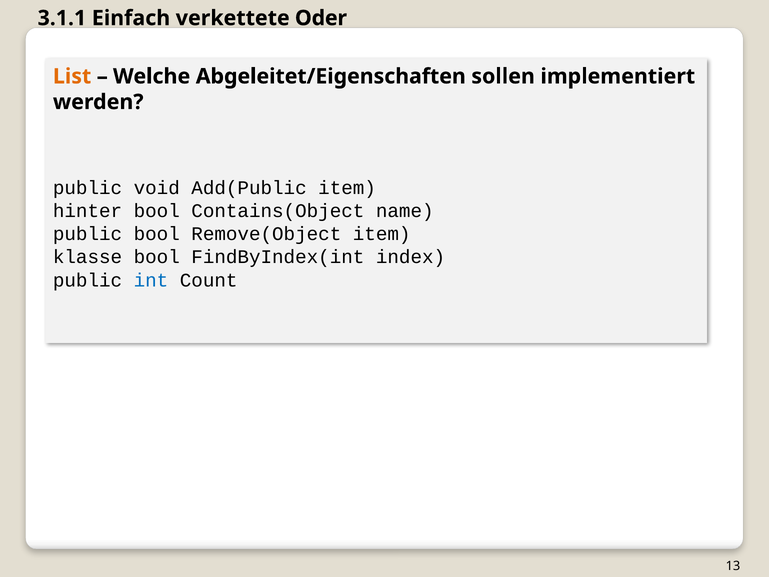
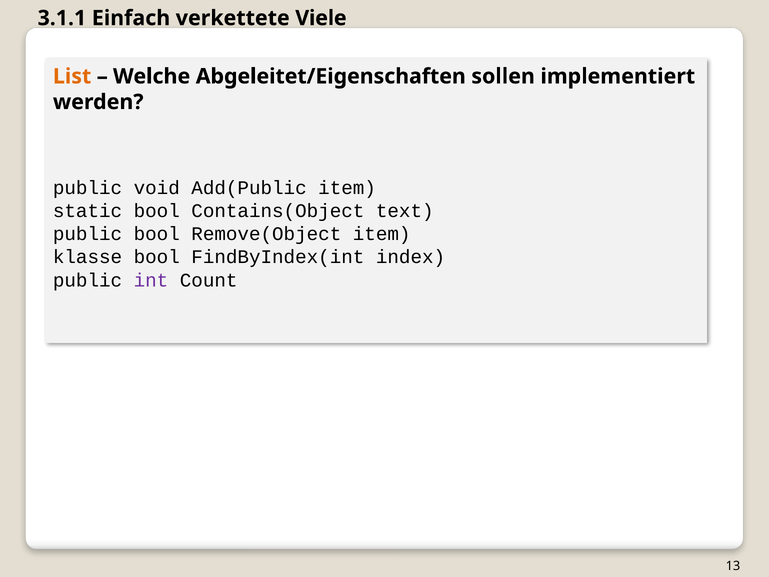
Oder: Oder -> Viele
hinter: hinter -> static
name: name -> text
int colour: blue -> purple
